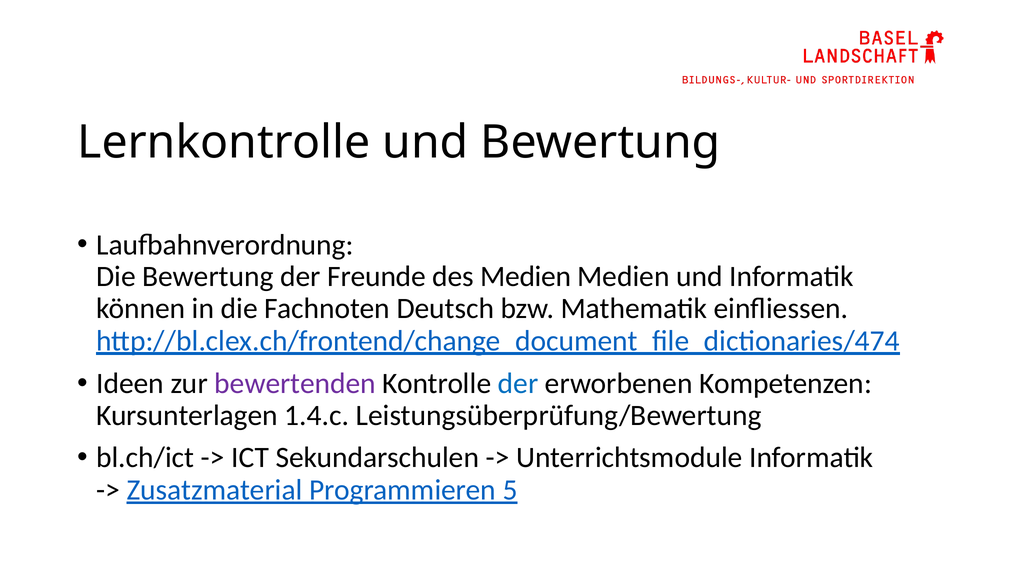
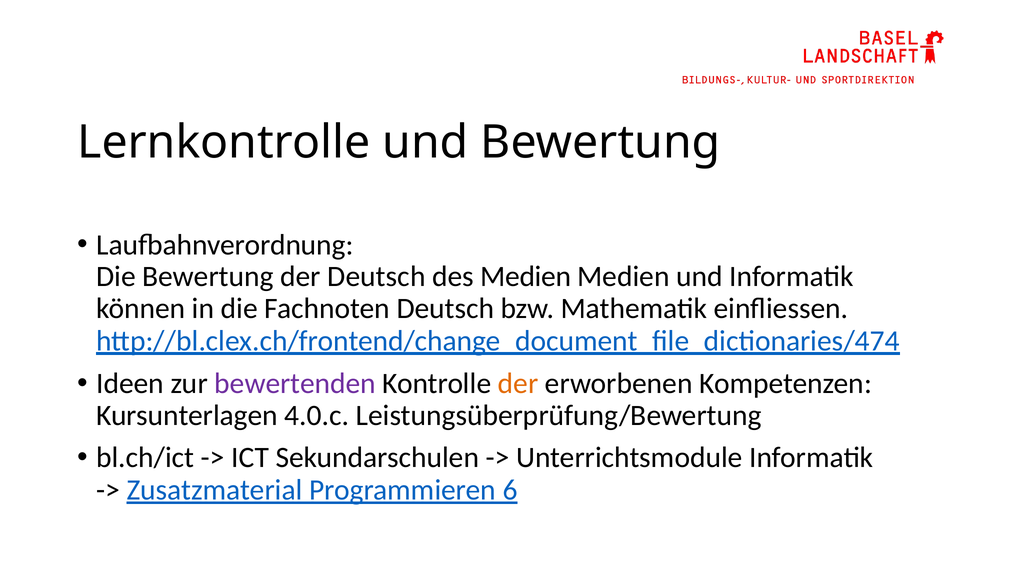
der Freunde: Freunde -> Deutsch
der at (518, 383) colour: blue -> orange
1.4.c: 1.4.c -> 4.0.c
5: 5 -> 6
